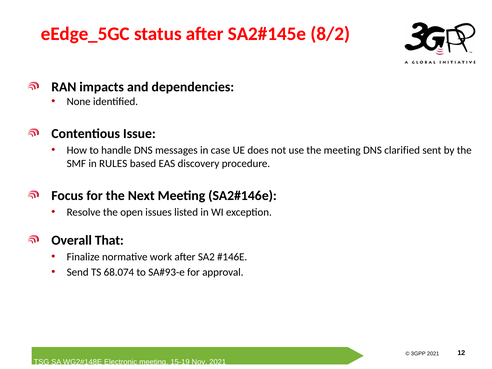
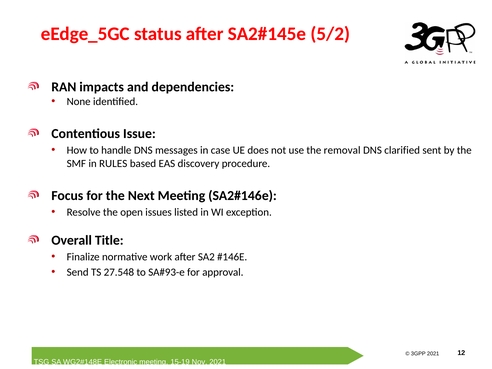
8/2: 8/2 -> 5/2
the meeting: meeting -> removal
That: That -> Title
68.074: 68.074 -> 27.548
